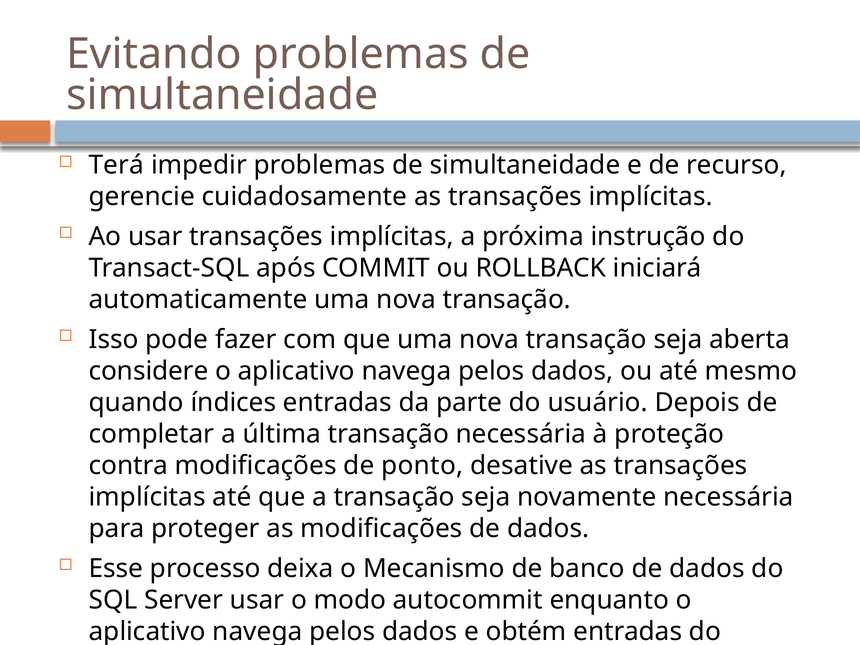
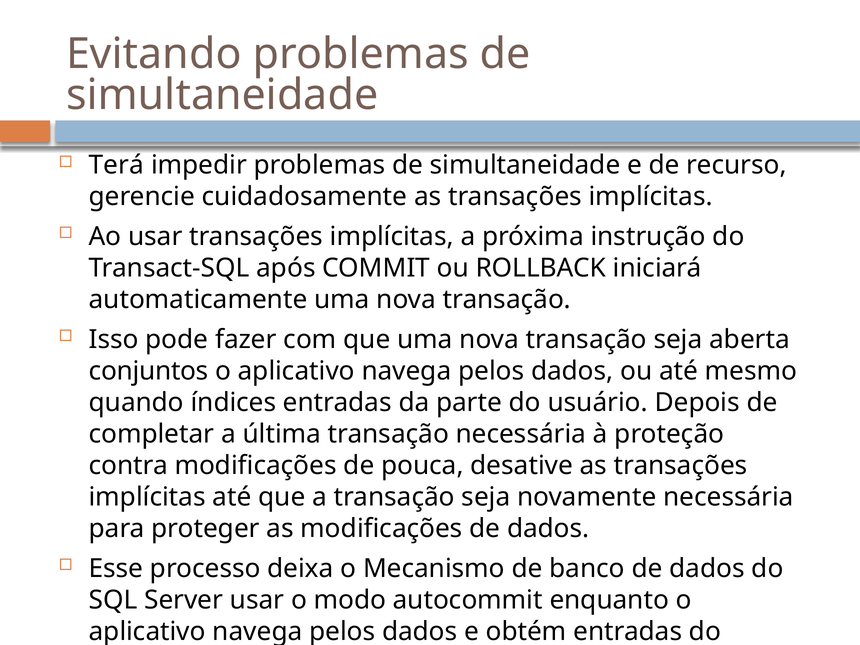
considere: considere -> conjuntos
ponto: ponto -> pouca
